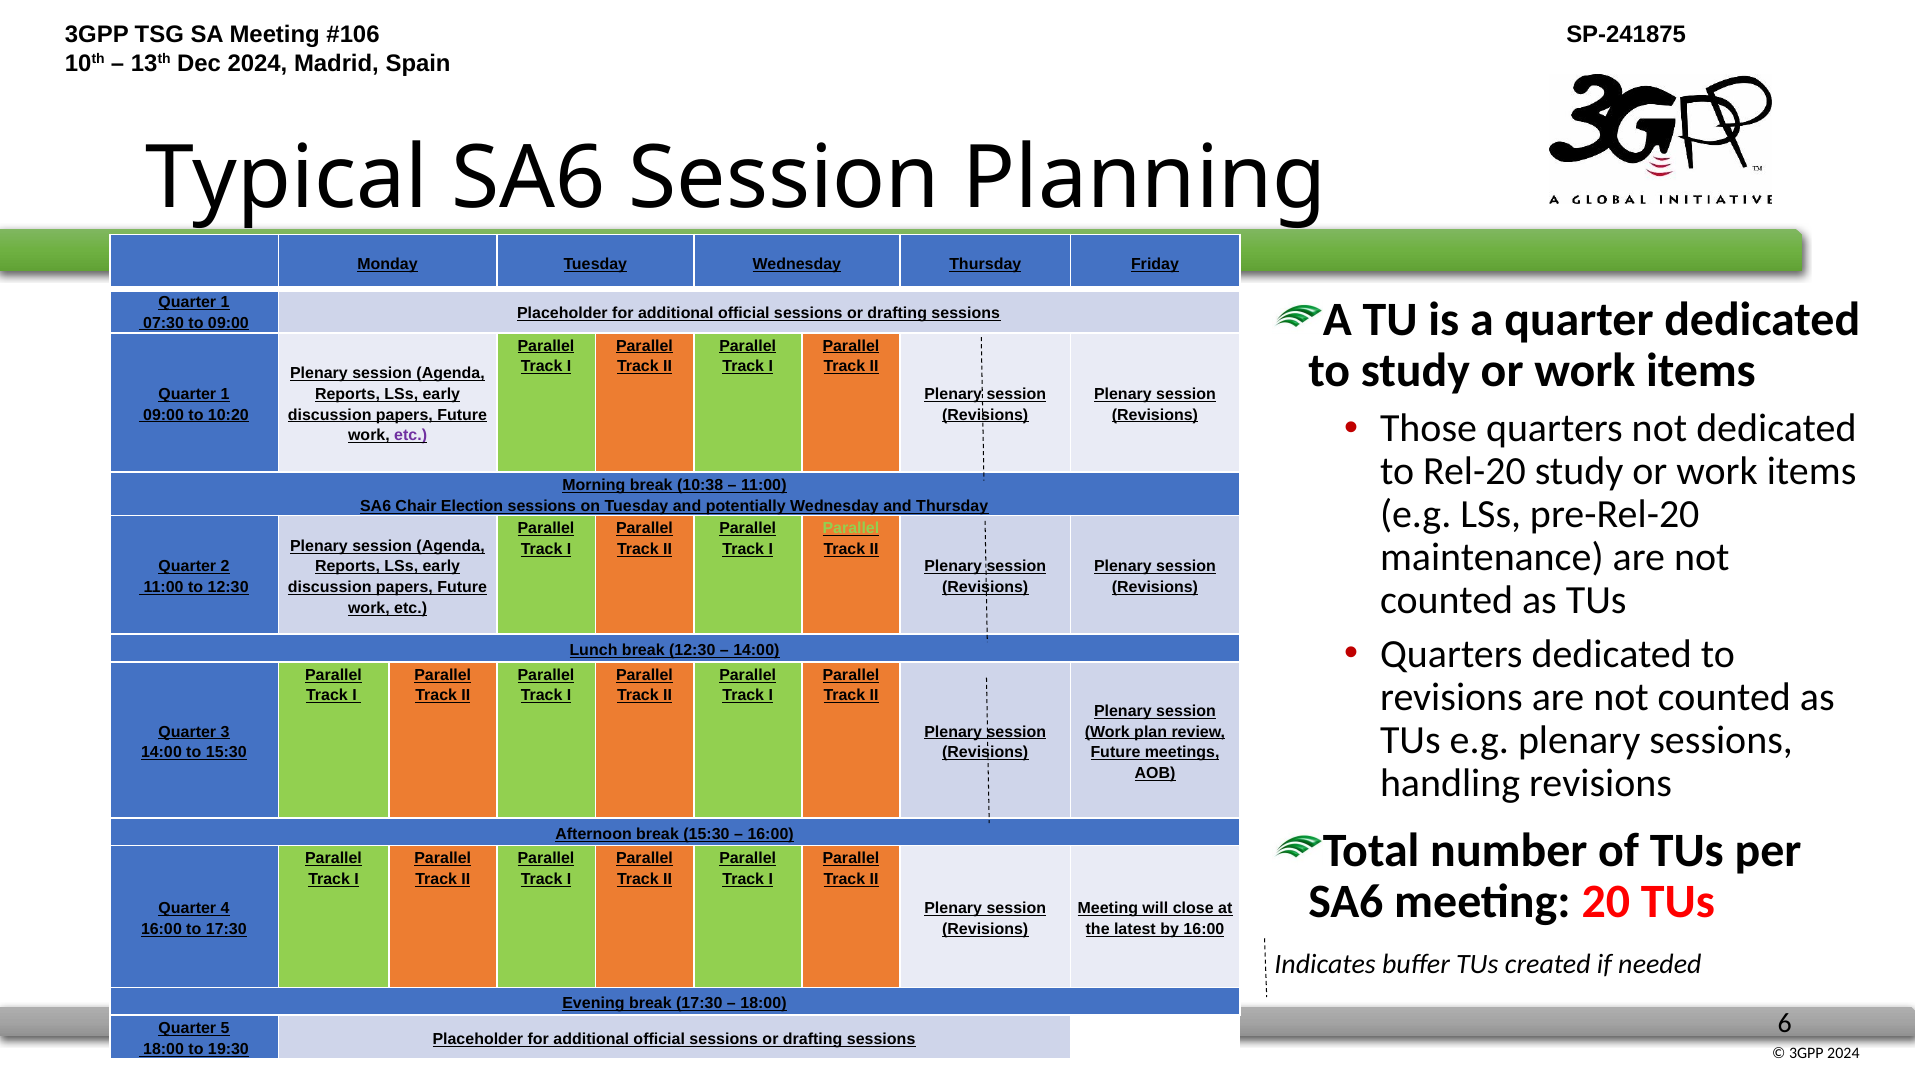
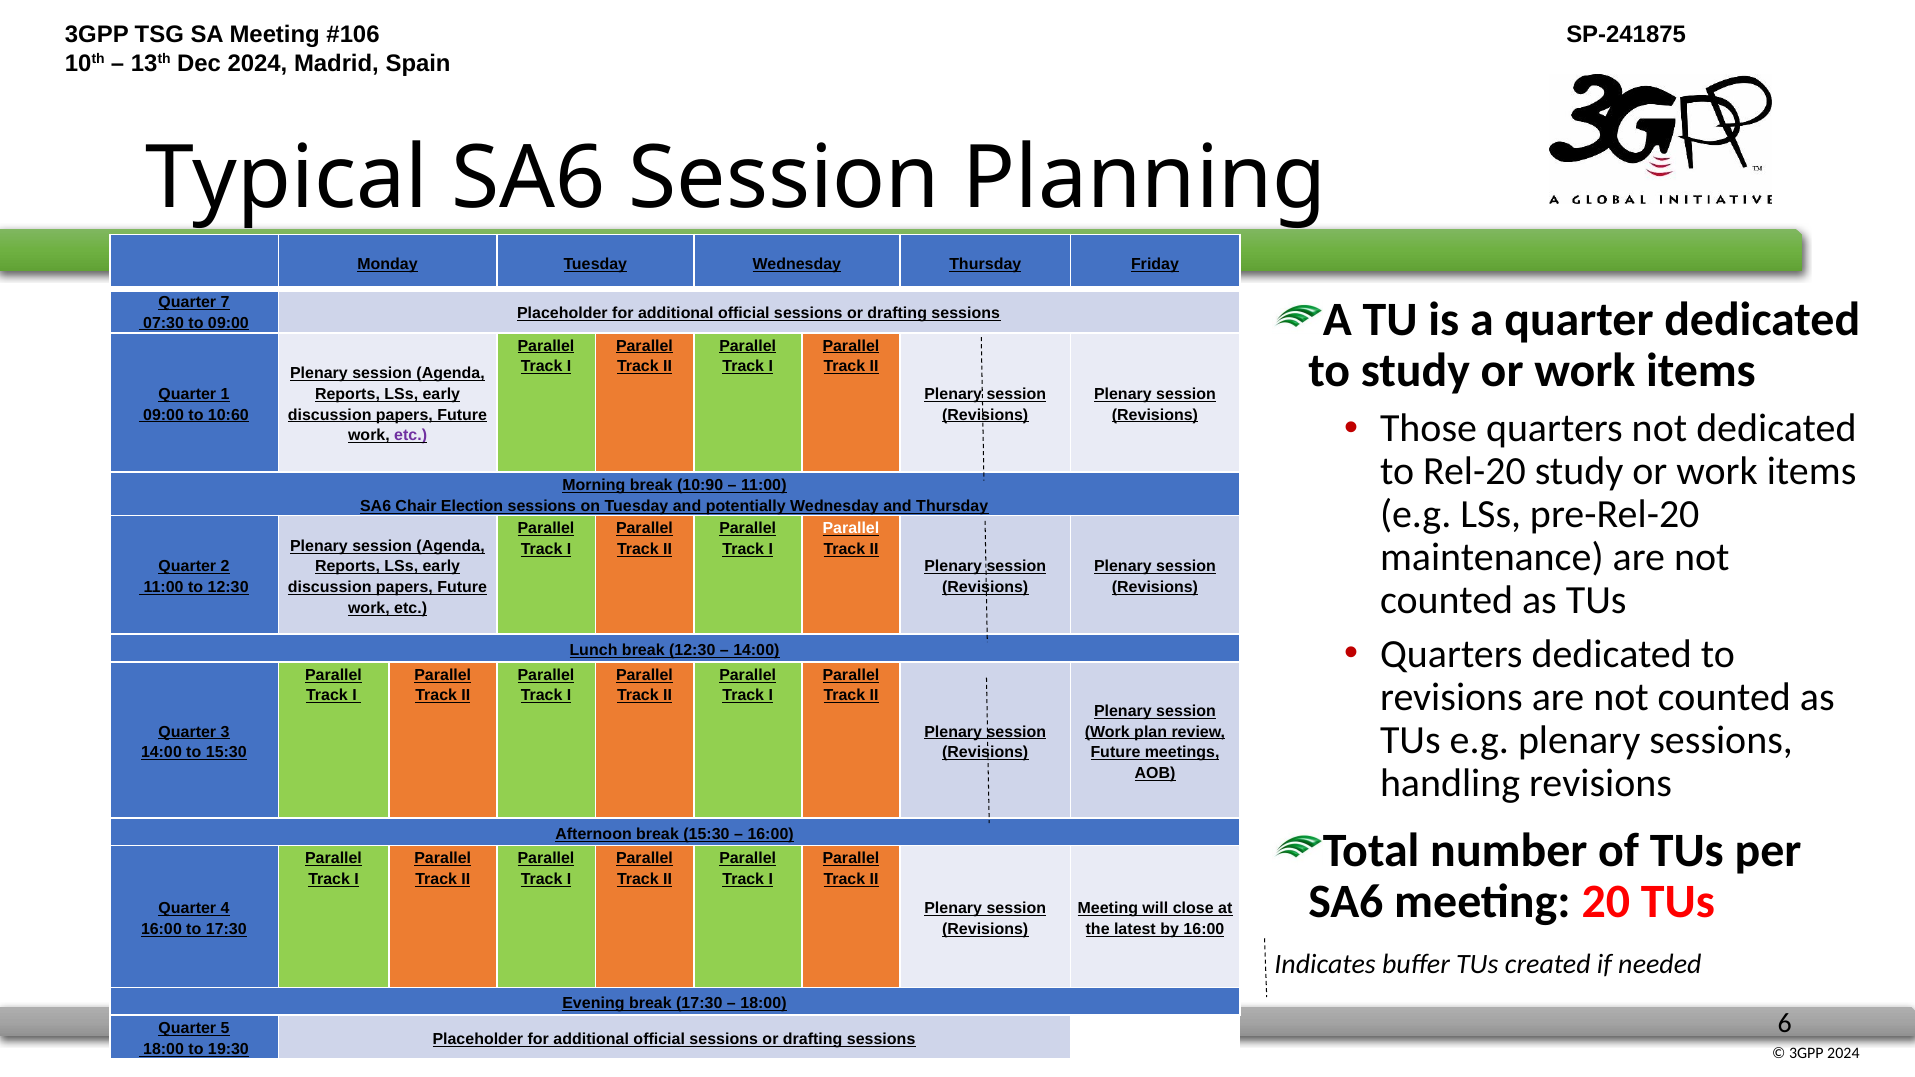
1 at (225, 302): 1 -> 7
10:20: 10:20 -> 10:60
10:38: 10:38 -> 10:90
Parallel at (851, 529) colour: light green -> white
